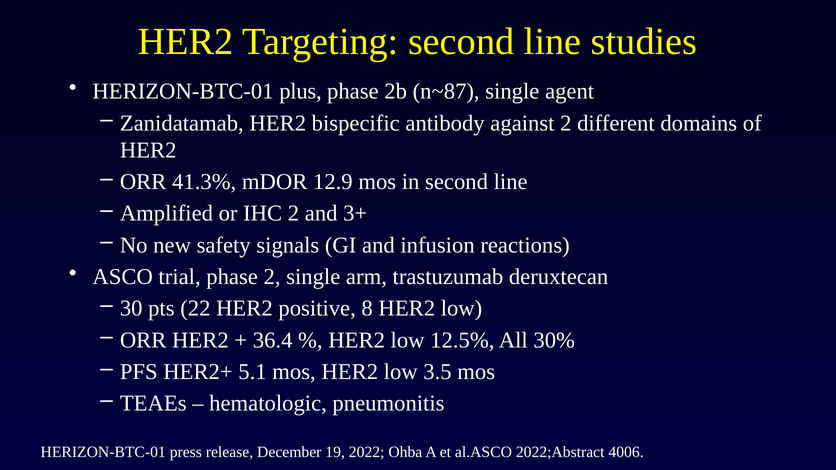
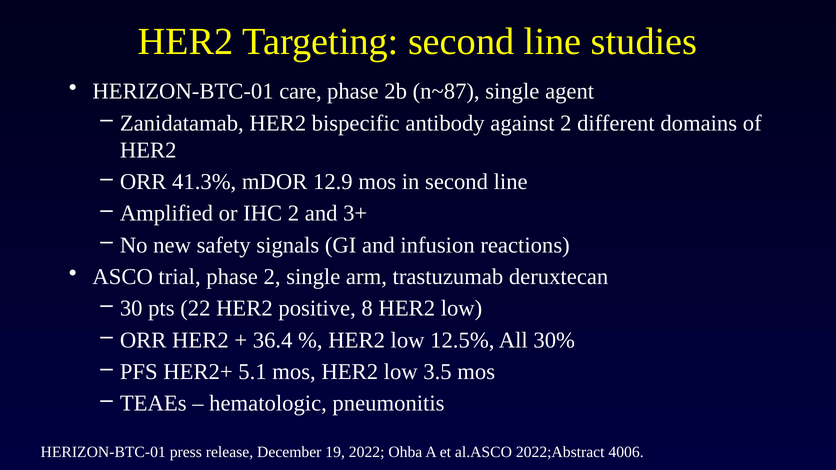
plus: plus -> care
